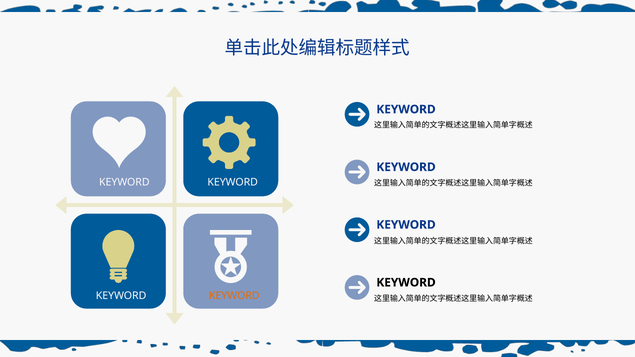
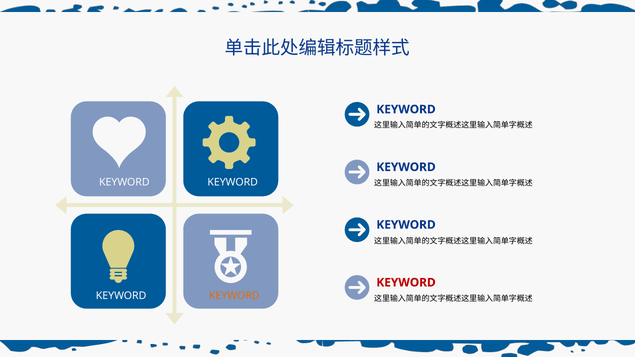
KEYWORD at (406, 283) colour: black -> red
